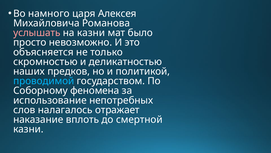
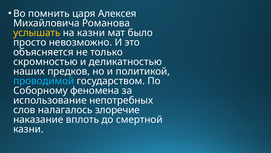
намного: намного -> помнить
услышать colour: pink -> yellow
отражает: отражает -> злоречие
